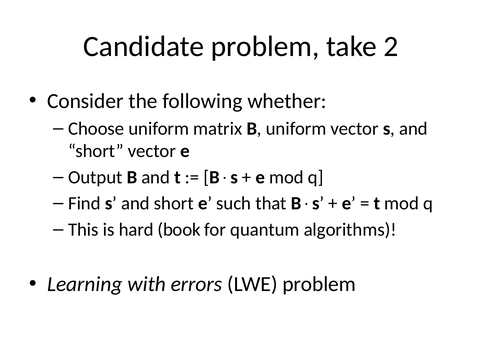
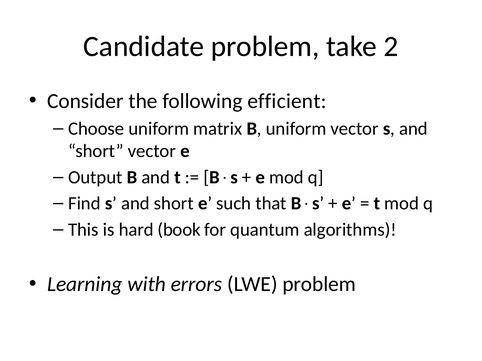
whether: whether -> efficient
